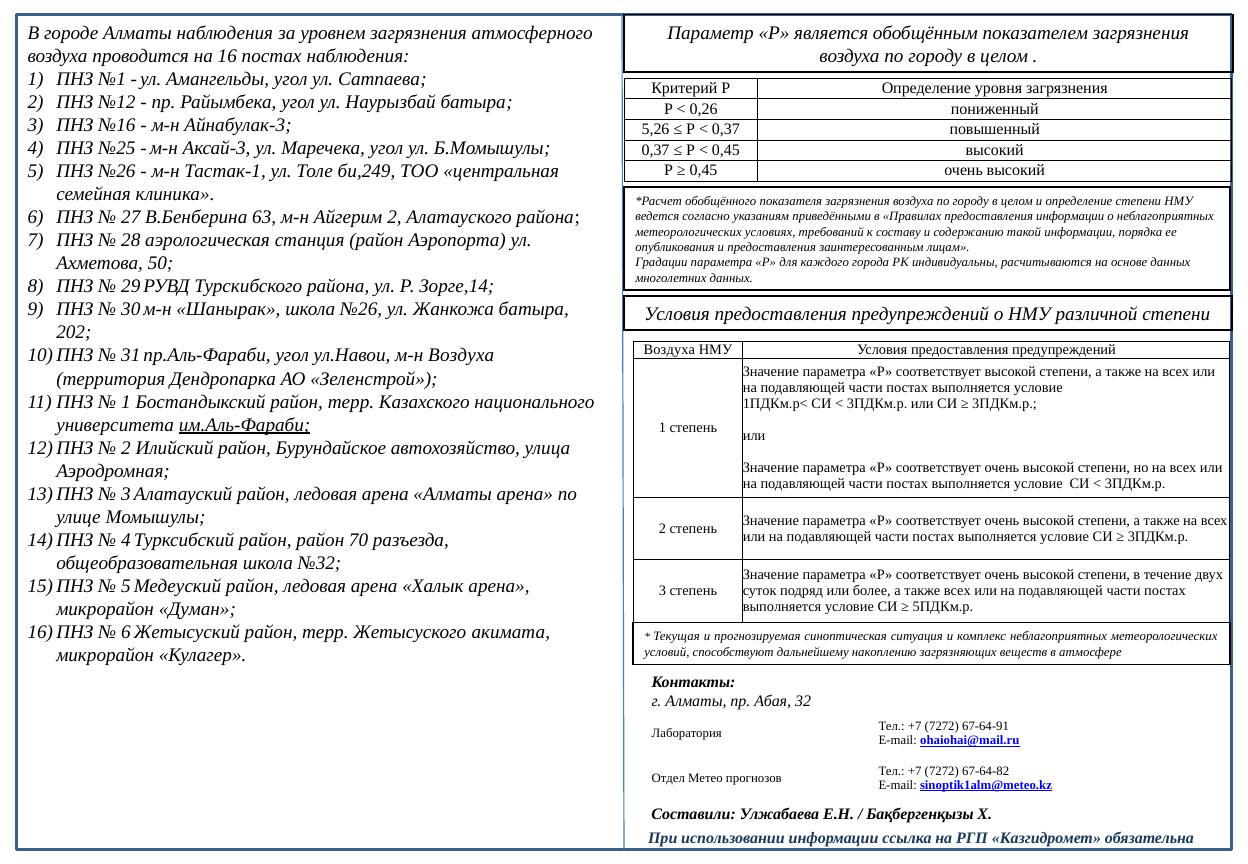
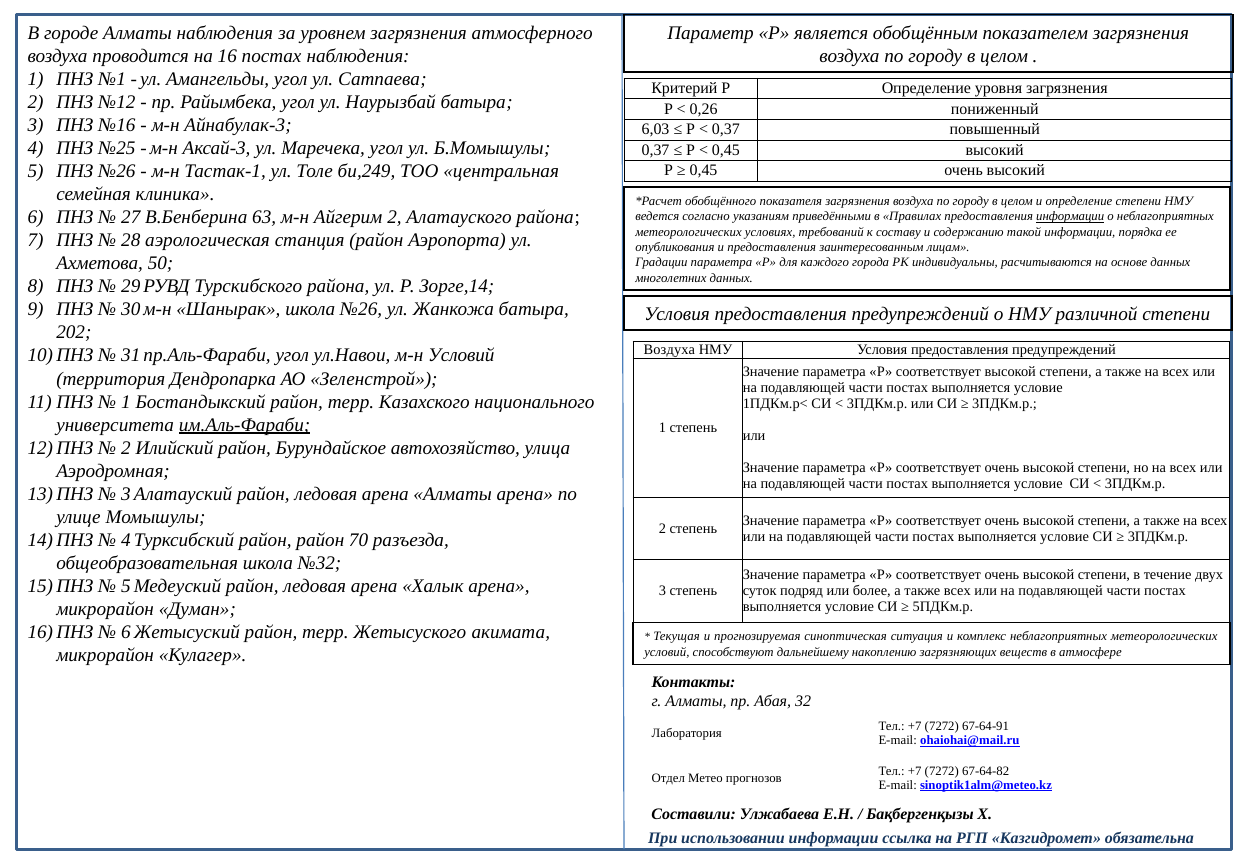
5,26: 5,26 -> 6,03
информации at (1070, 217) underline: none -> present
м-н Воздуха: Воздуха -> Условий
